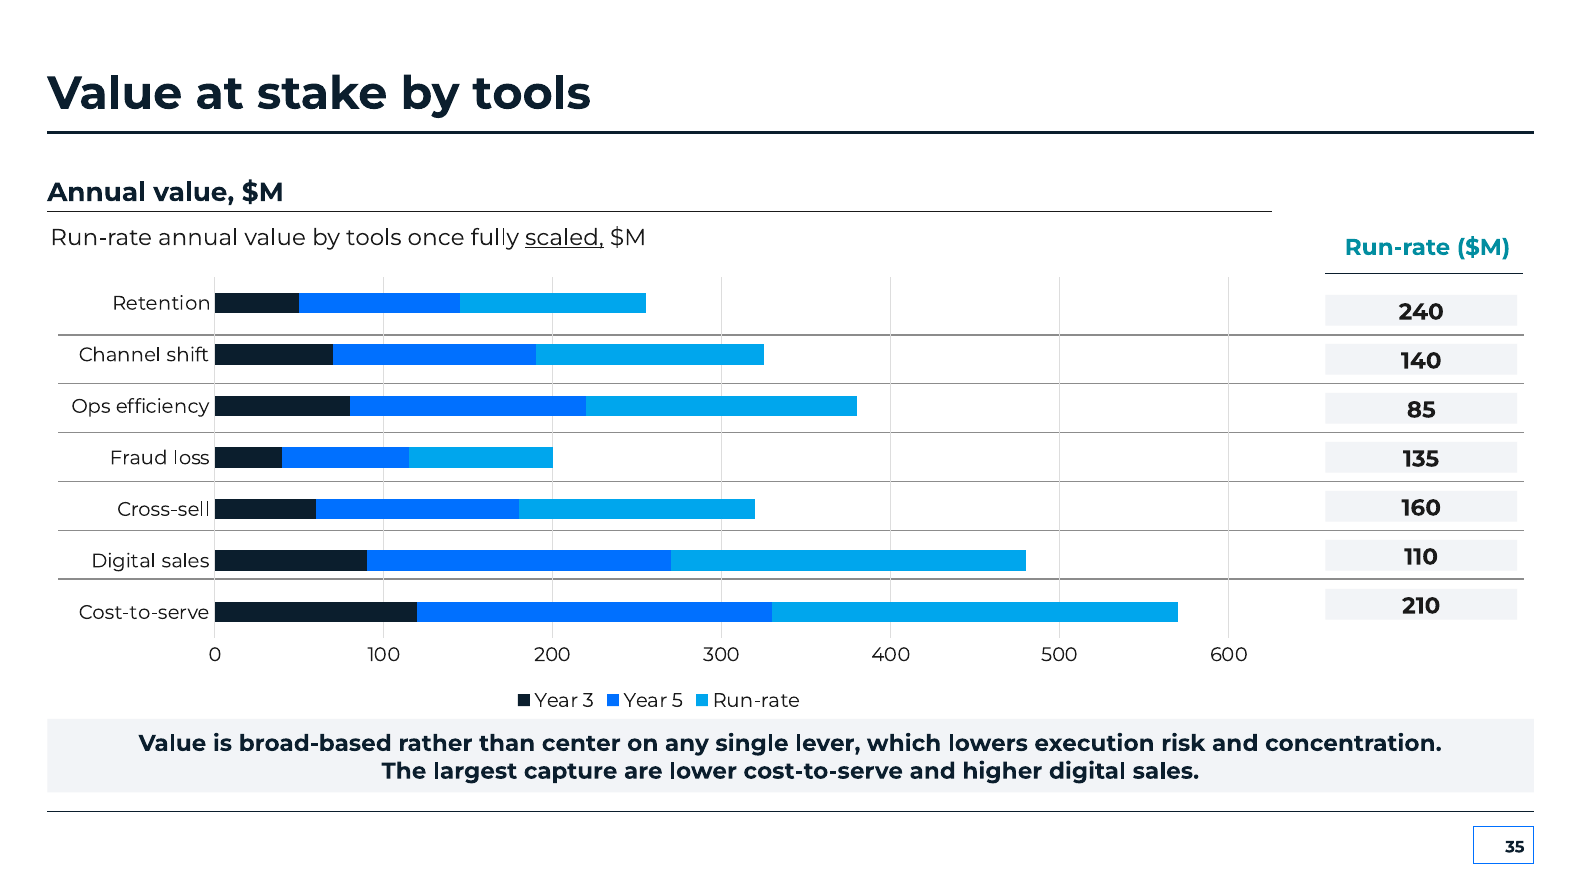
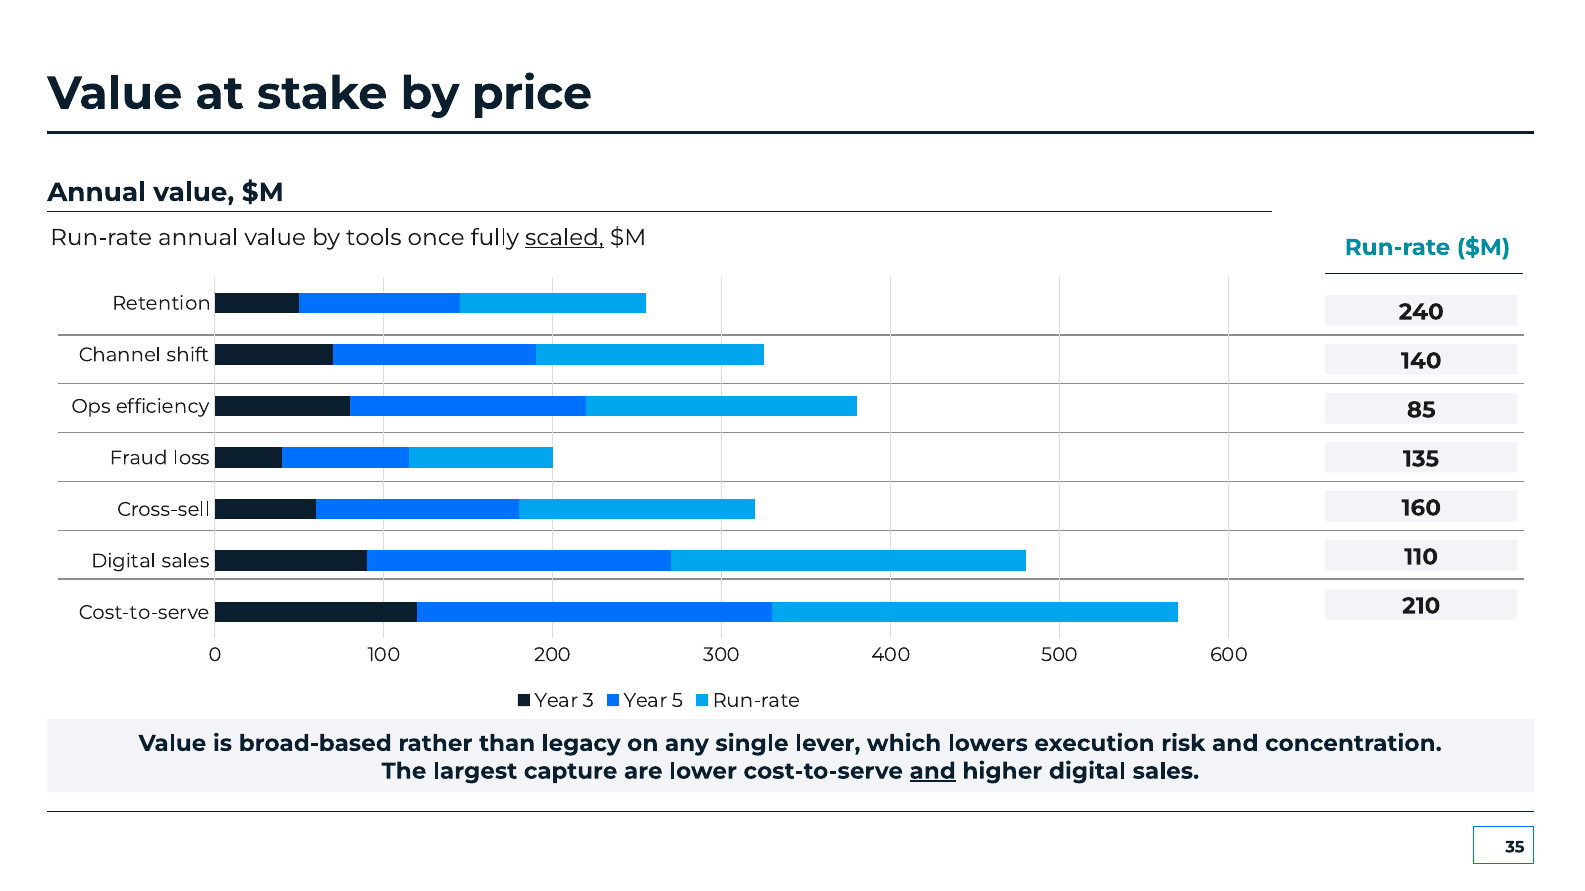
stake by tools: tools -> price
center: center -> legacy
and at (933, 772) underline: none -> present
